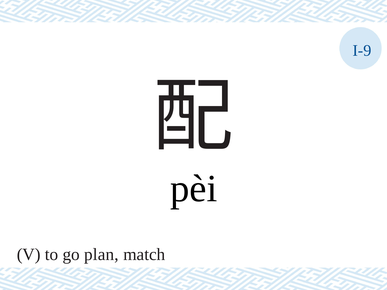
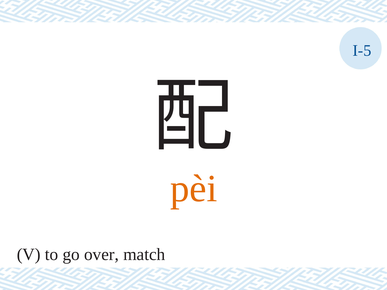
I-9: I-9 -> I-5
pèi colour: black -> orange
plan: plan -> over
